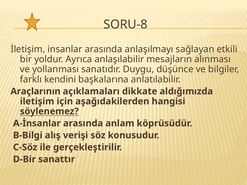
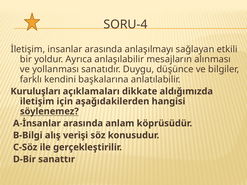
SORU-8: SORU-8 -> SORU-4
Araçlarının: Araçlarının -> Kuruluşları
